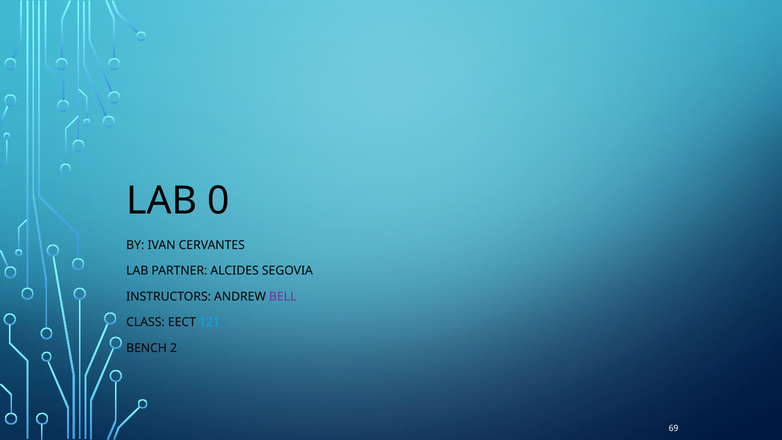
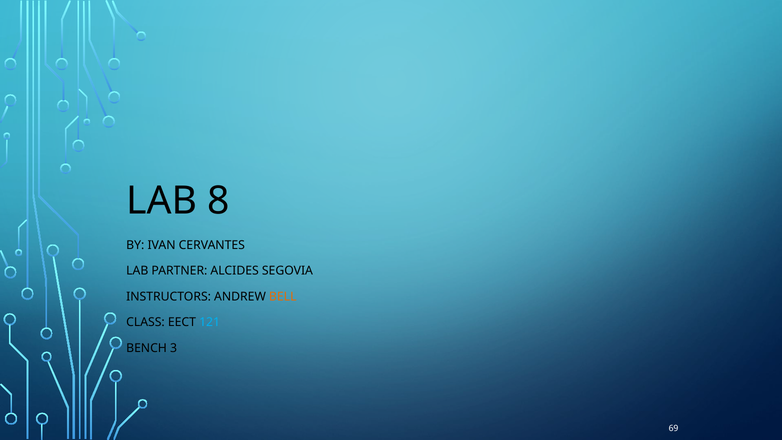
0: 0 -> 8
BELL colour: purple -> orange
2: 2 -> 3
